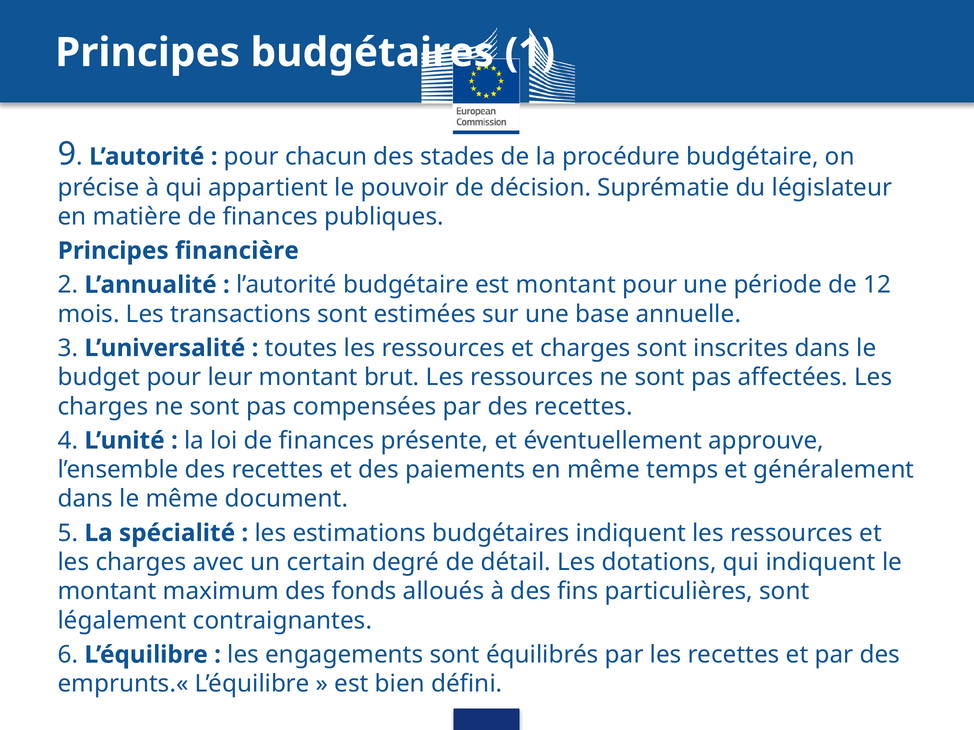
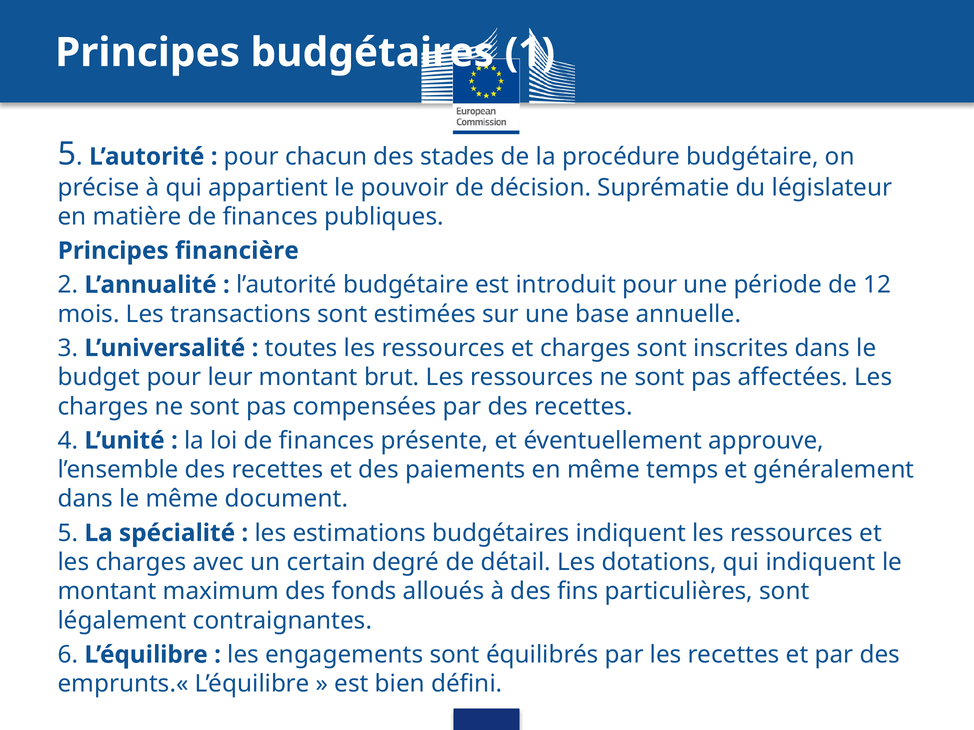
9 at (67, 154): 9 -> 5
est montant: montant -> introduit
